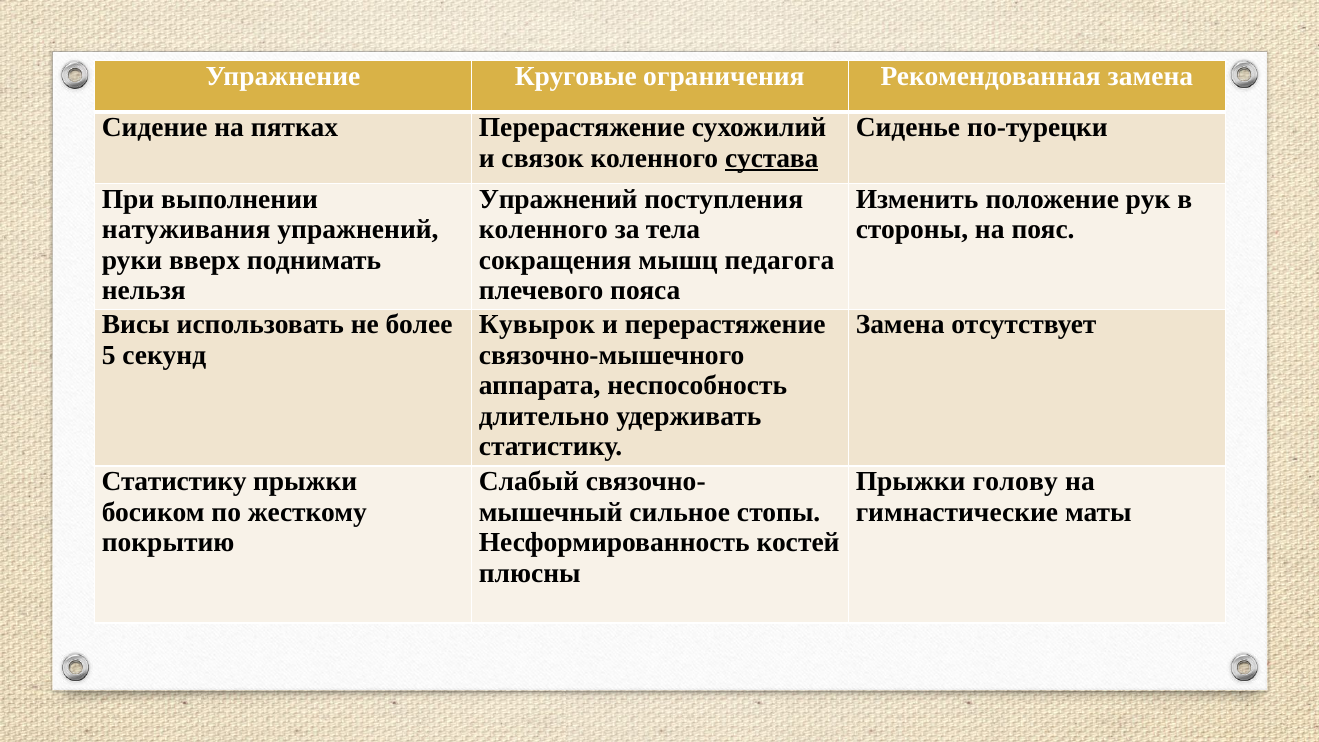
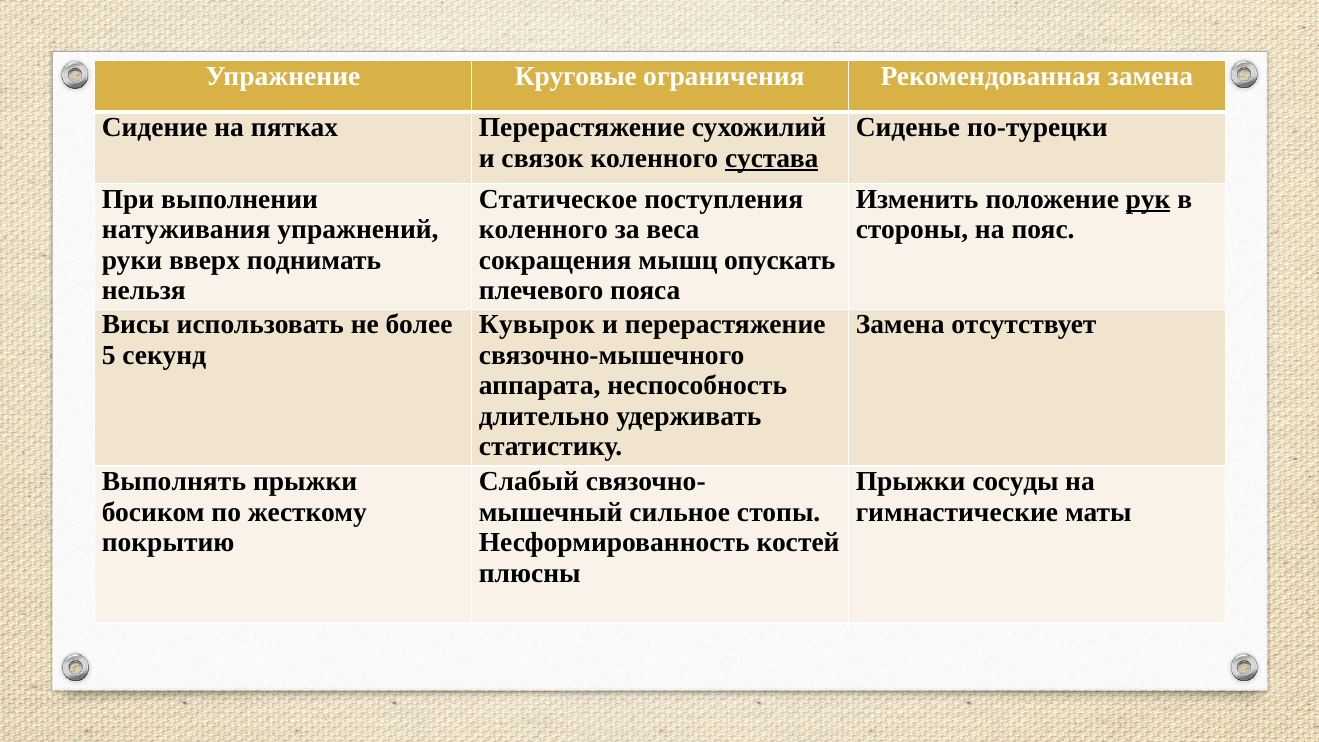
Упражнений at (558, 199): Упражнений -> Статическое
рук underline: none -> present
тела: тела -> веса
педагога: педагога -> опускать
Статистику at (174, 481): Статистику -> Выполнять
голову: голову -> сосуды
